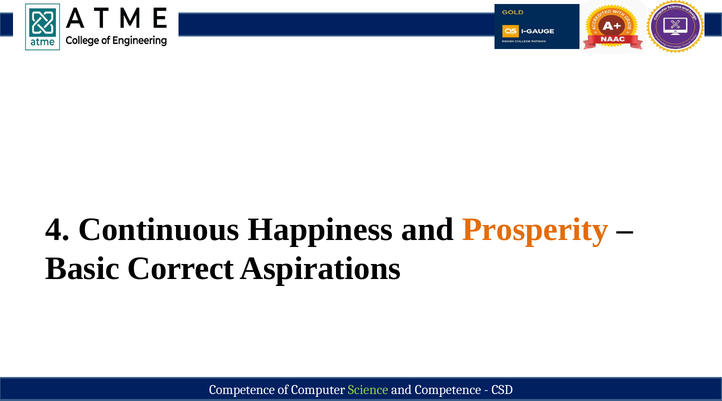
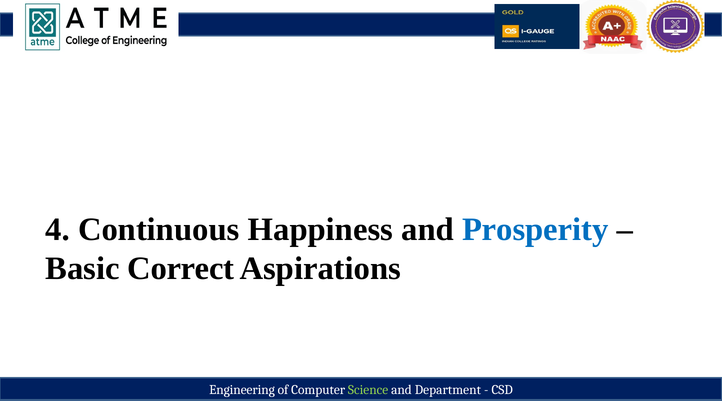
Prosperity colour: orange -> blue
Competence at (242, 390): Competence -> Engineering
and Competence: Competence -> Department
